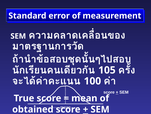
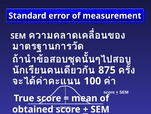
105: 105 -> 875
